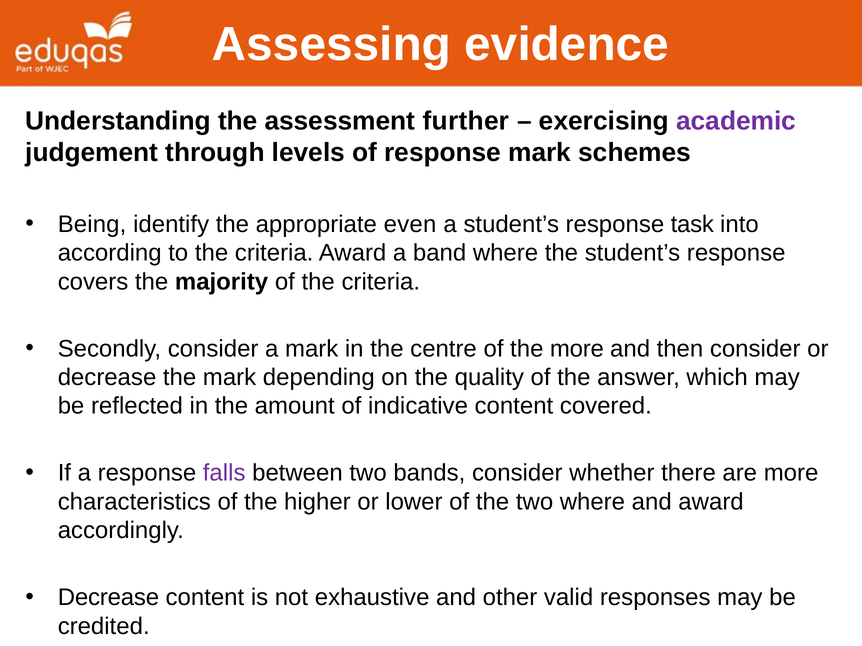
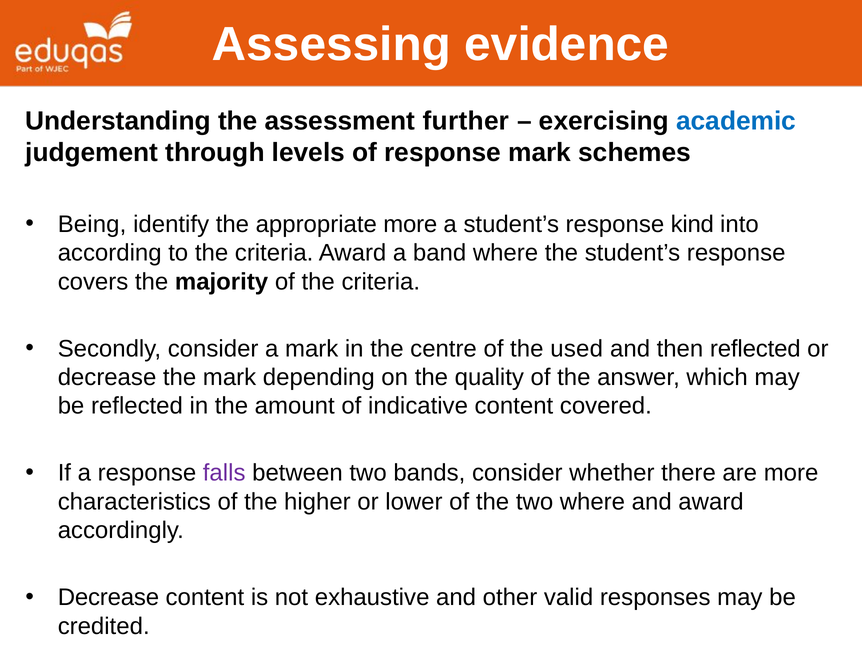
academic colour: purple -> blue
appropriate even: even -> more
task: task -> kind
the more: more -> used
then consider: consider -> reflected
